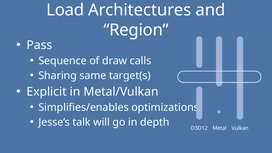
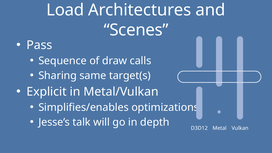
Region: Region -> Scenes
